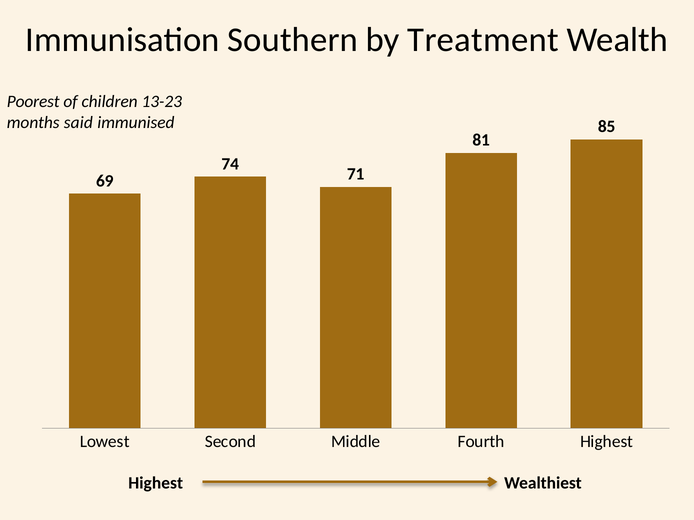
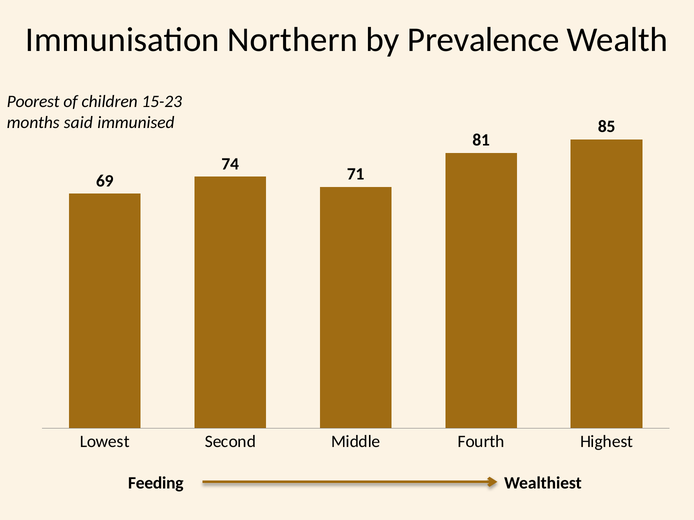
Southern: Southern -> Northern
Treatment: Treatment -> Prevalence
13-23: 13-23 -> 15-23
Highest at (156, 483): Highest -> Feeding
